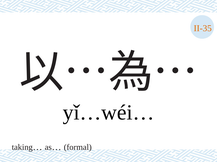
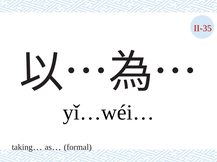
II-35 colour: orange -> red
